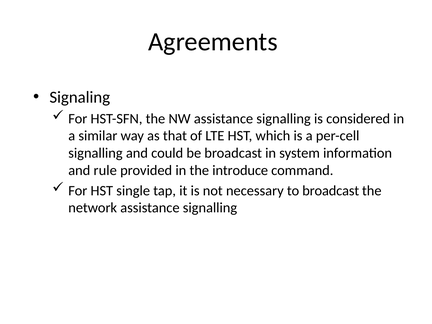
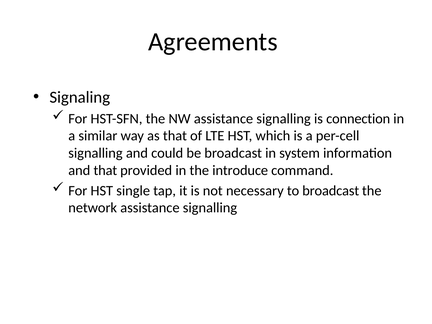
considered: considered -> connection
and rule: rule -> that
